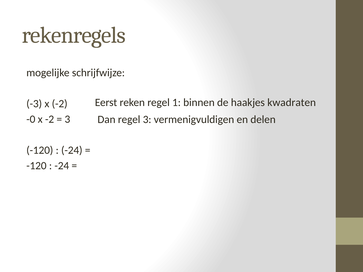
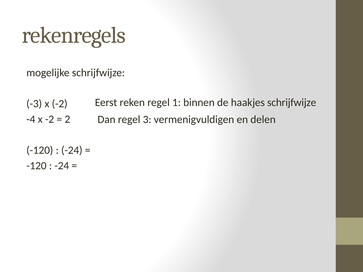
haakjes kwadraten: kwadraten -> schrijfwijze
-0: -0 -> -4
3 at (67, 119): 3 -> 2
